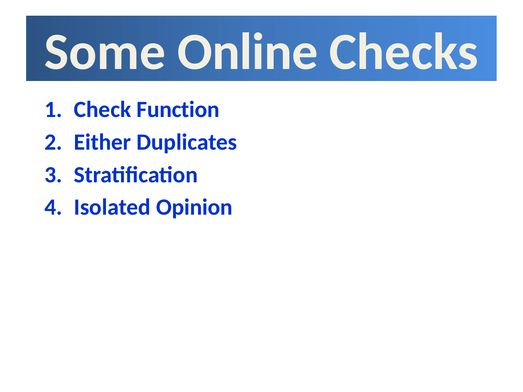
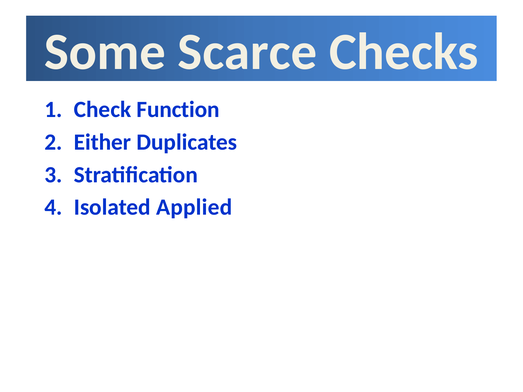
Online: Online -> Scarce
Opinion: Opinion -> Applied
